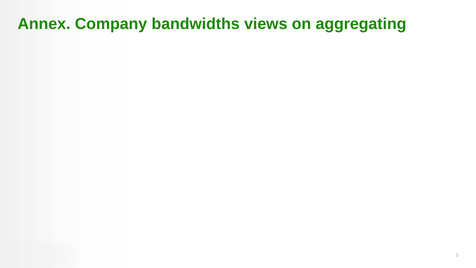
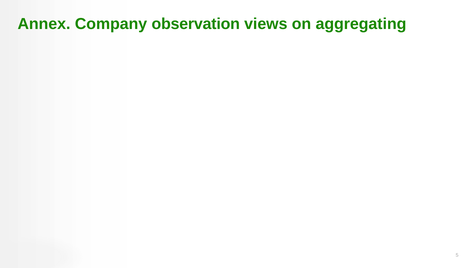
bandwidths: bandwidths -> observation
